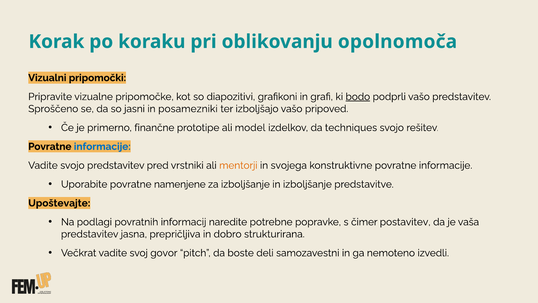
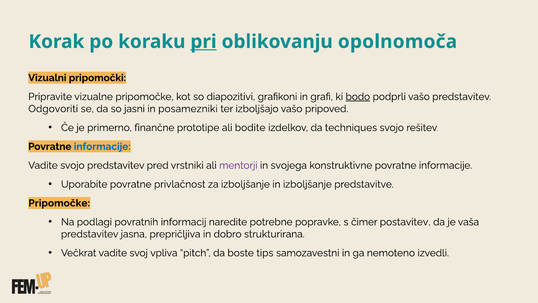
pri underline: none -> present
Sproščeno: Sproščeno -> Odgovoriti
model: model -> bodite
mentorji colour: orange -> purple
namenjene: namenjene -> privlačnost
Upoštevajte at (59, 203): Upoštevajte -> Pripomočke
govor: govor -> vpliva
deli: deli -> tips
